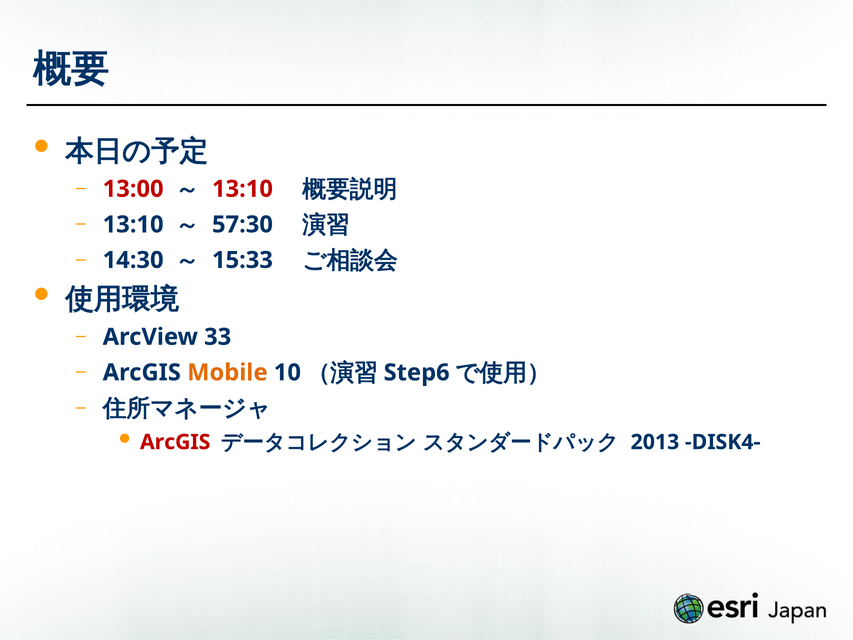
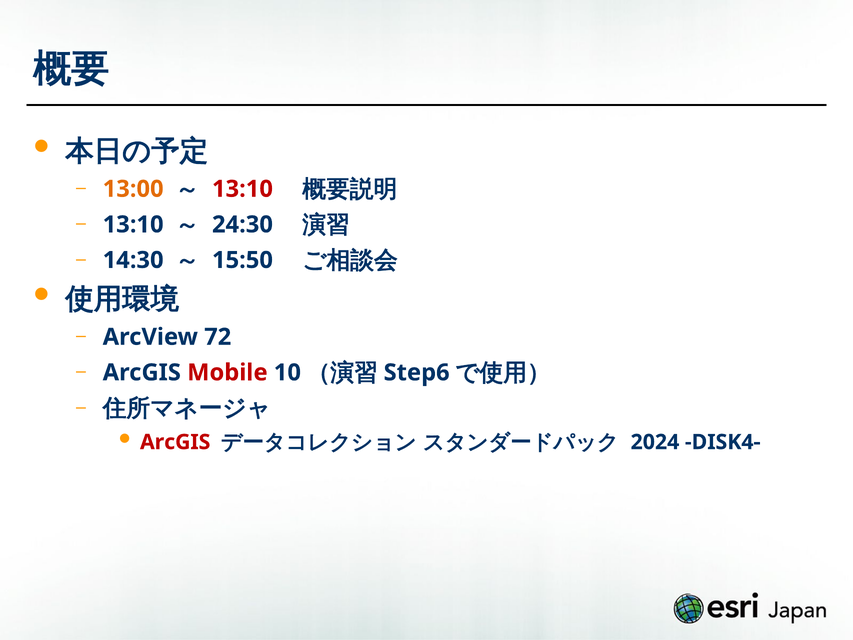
13:00 colour: red -> orange
57:30: 57:30 -> 24:30
15:33: 15:33 -> 15:50
33: 33 -> 72
Mobile colour: orange -> red
2013: 2013 -> 2024
